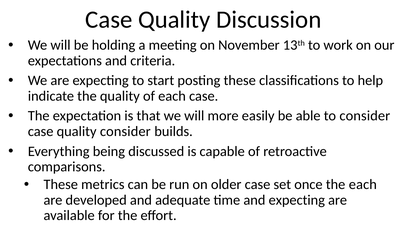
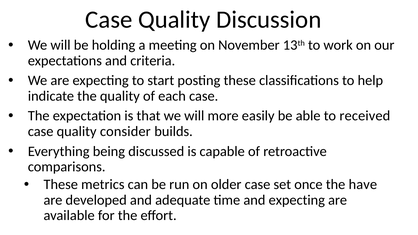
to consider: consider -> received
the each: each -> have
